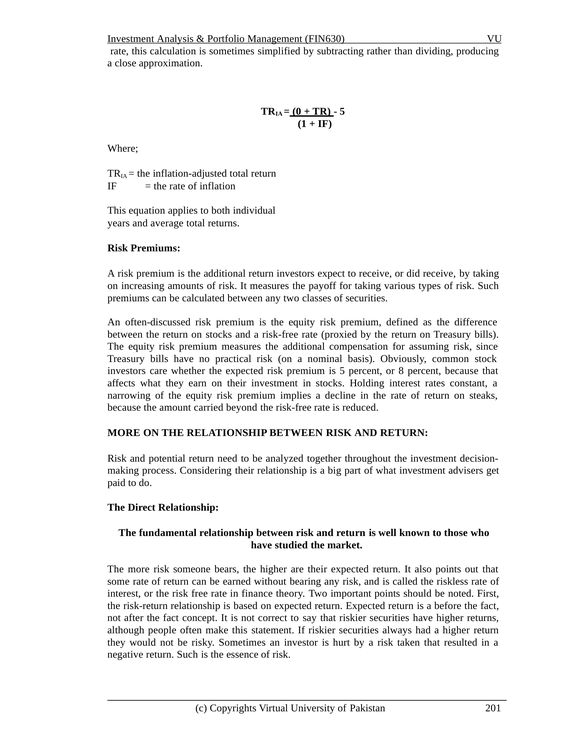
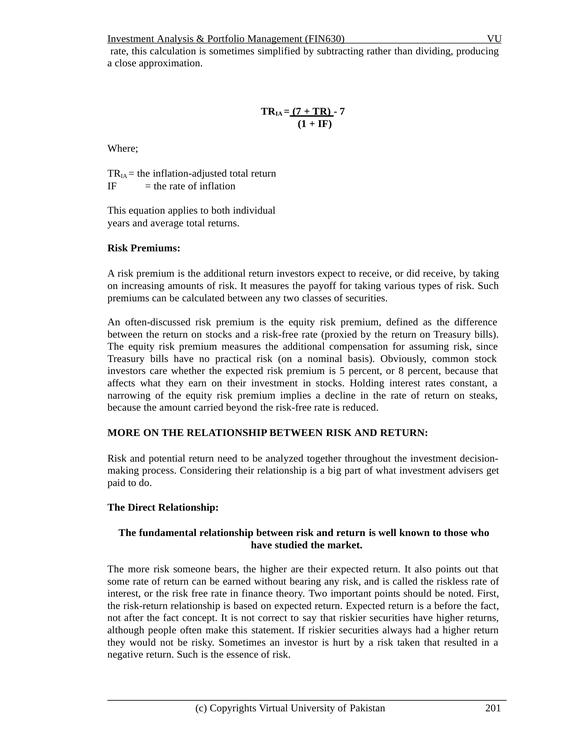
0 at (297, 111): 0 -> 7
5 at (342, 111): 5 -> 7
